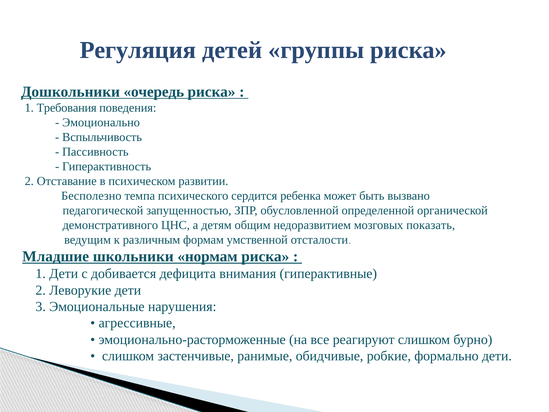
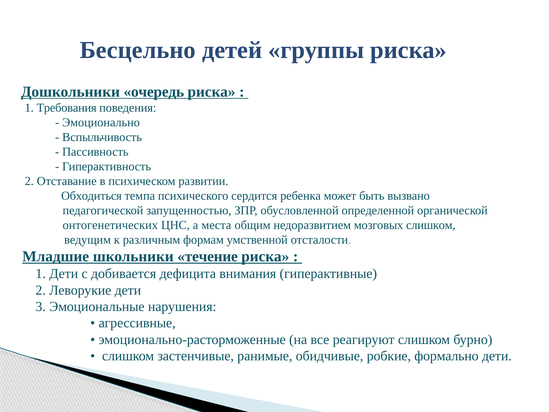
Регуляция: Регуляция -> Бесцельно
Бесполезно: Бесполезно -> Обходиться
демонстративного: демонстративного -> онтогенетических
детям: детям -> места
мозговых показать: показать -> слишком
нормам: нормам -> течение
